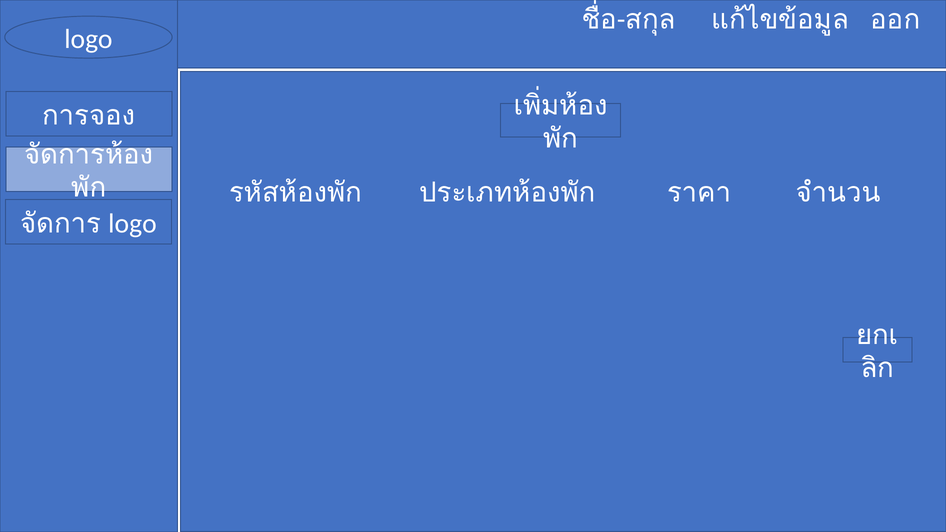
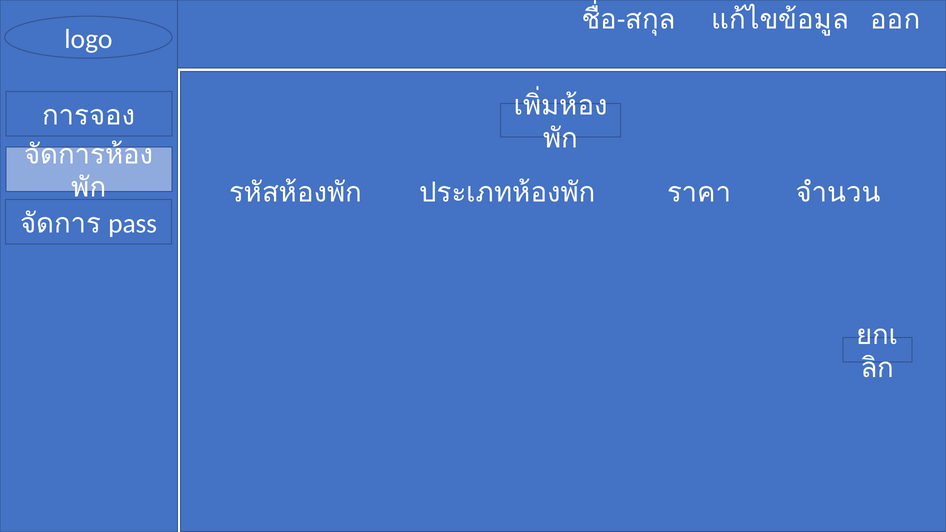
logo at (132, 224): logo -> pass
